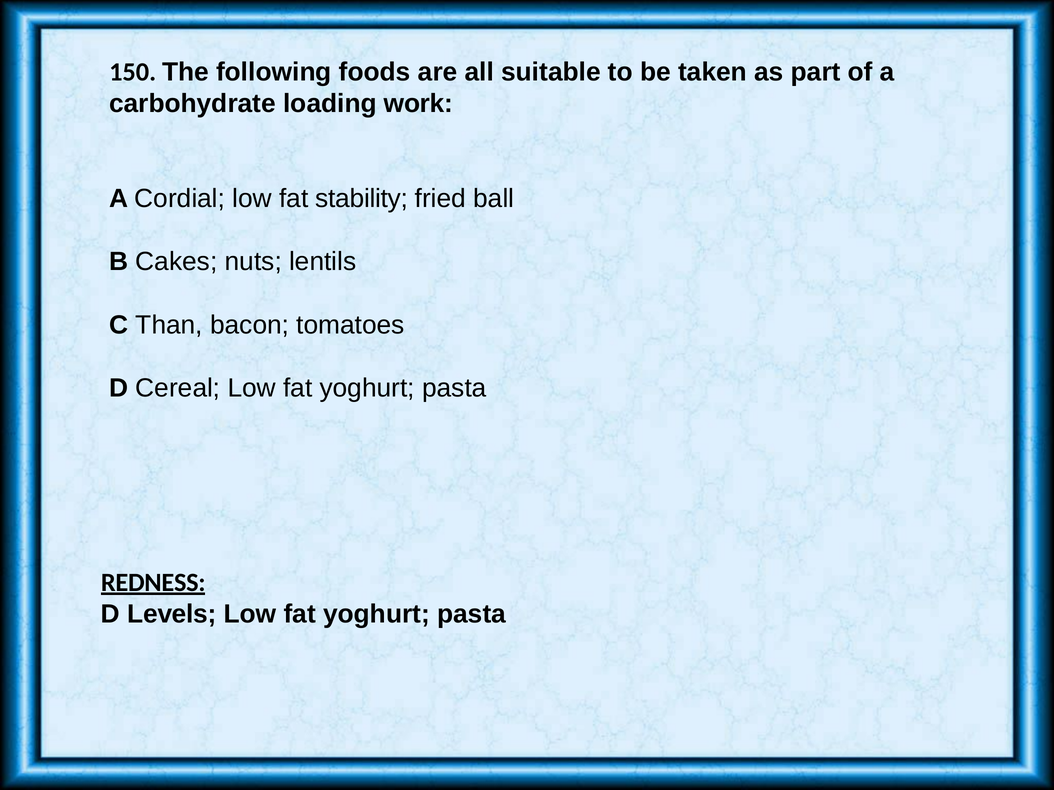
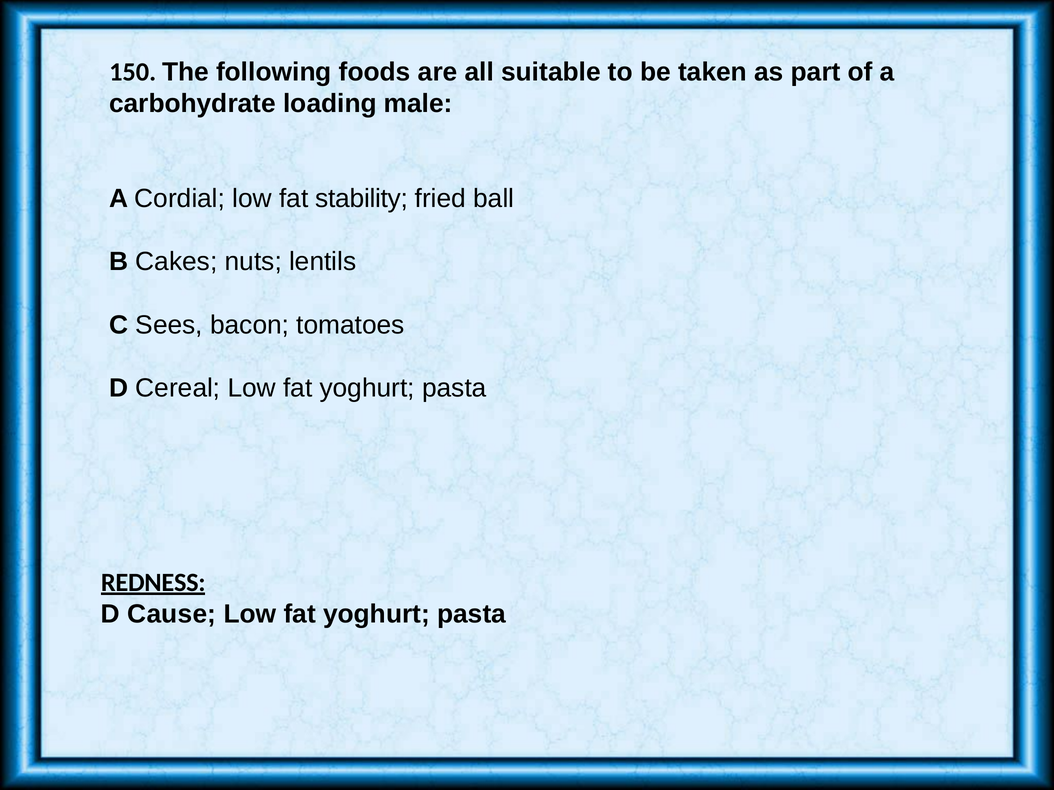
work: work -> male
Than: Than -> Sees
Levels: Levels -> Cause
